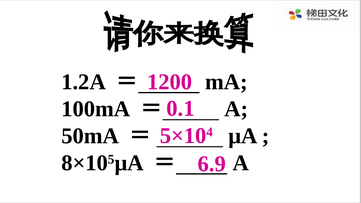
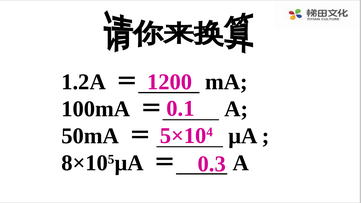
6.9: 6.9 -> 0.3
